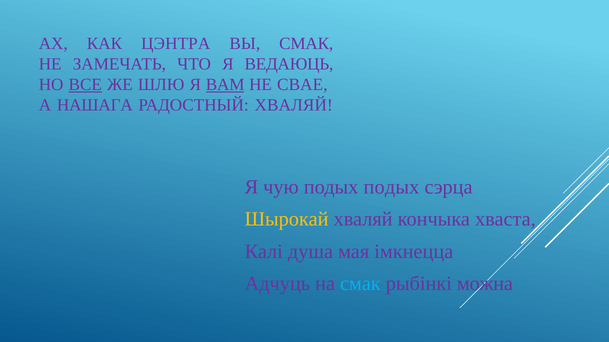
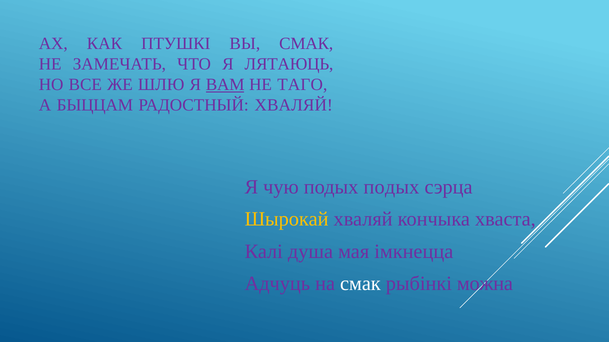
ЦЭНТРА: ЦЭНТРА -> ПТУШКІ
ВЕДАЮЦЬ: ВЕДАЮЦЬ -> ЛЯТАЮЦЬ
ВСЕ underline: present -> none
СВАЕ: СВАЕ -> ТАГО
НАШАГА: НАШАГА -> БЫЦЦАМ
смак at (360, 284) colour: light blue -> white
